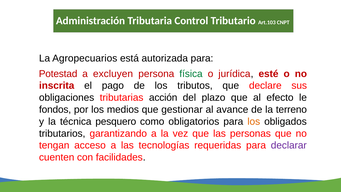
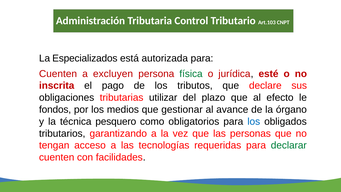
Agropecuarios: Agropecuarios -> Especializados
Potestad at (58, 74): Potestad -> Cuenten
acción: acción -> utilizar
terreno: terreno -> órgano
los at (254, 121) colour: orange -> blue
declarar colour: purple -> green
